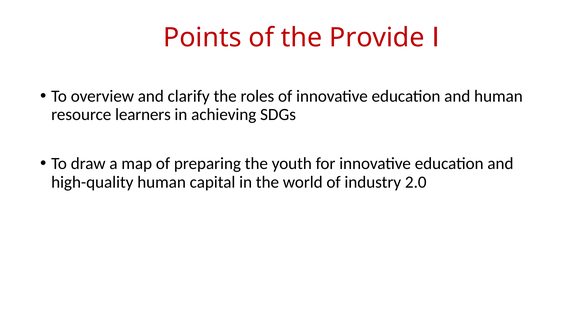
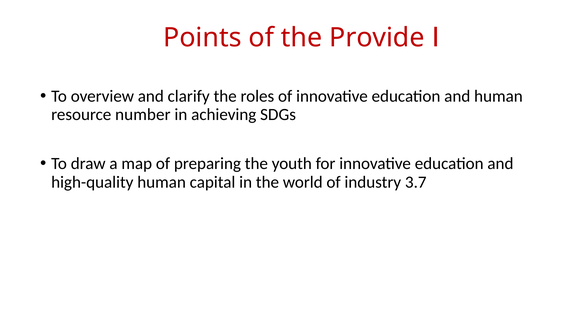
learners: learners -> number
2.0: 2.0 -> 3.7
